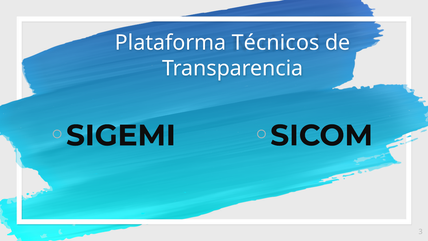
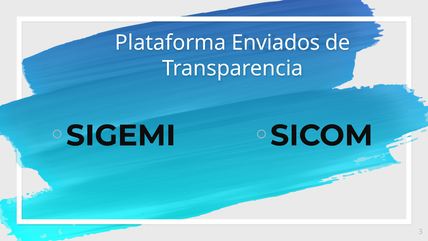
Técnicos: Técnicos -> Enviados
